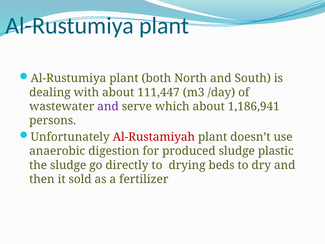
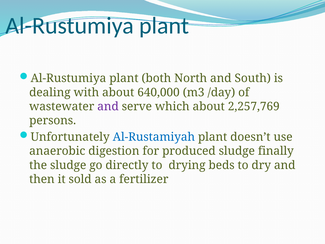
111,447: 111,447 -> 640,000
1,186,941: 1,186,941 -> 2,257,769
Al-Rustamiyah colour: red -> blue
plastic: plastic -> finally
